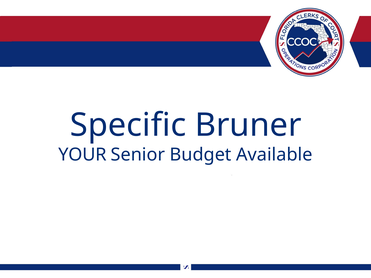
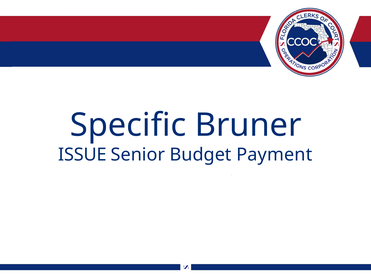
YOUR: YOUR -> ISSUE
Available: Available -> Payment
